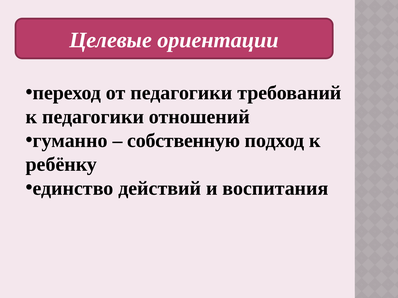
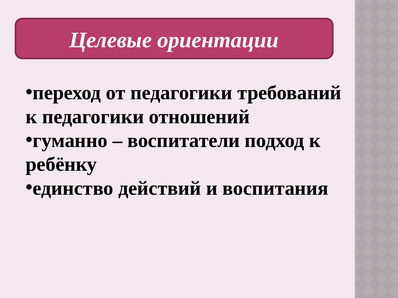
собственную: собственную -> воспитатели
